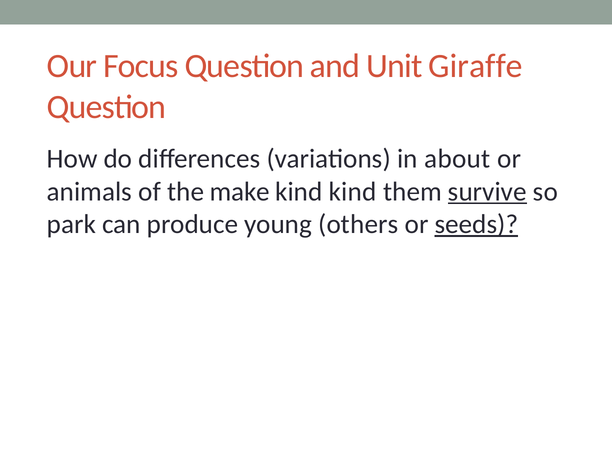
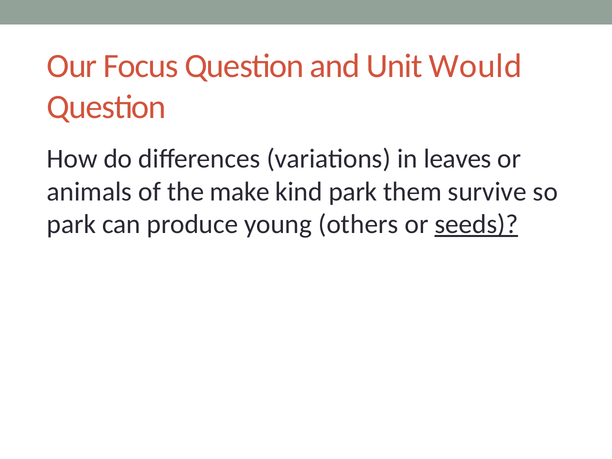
Giraffe: Giraffe -> Would
about: about -> leaves
kind kind: kind -> park
survive underline: present -> none
